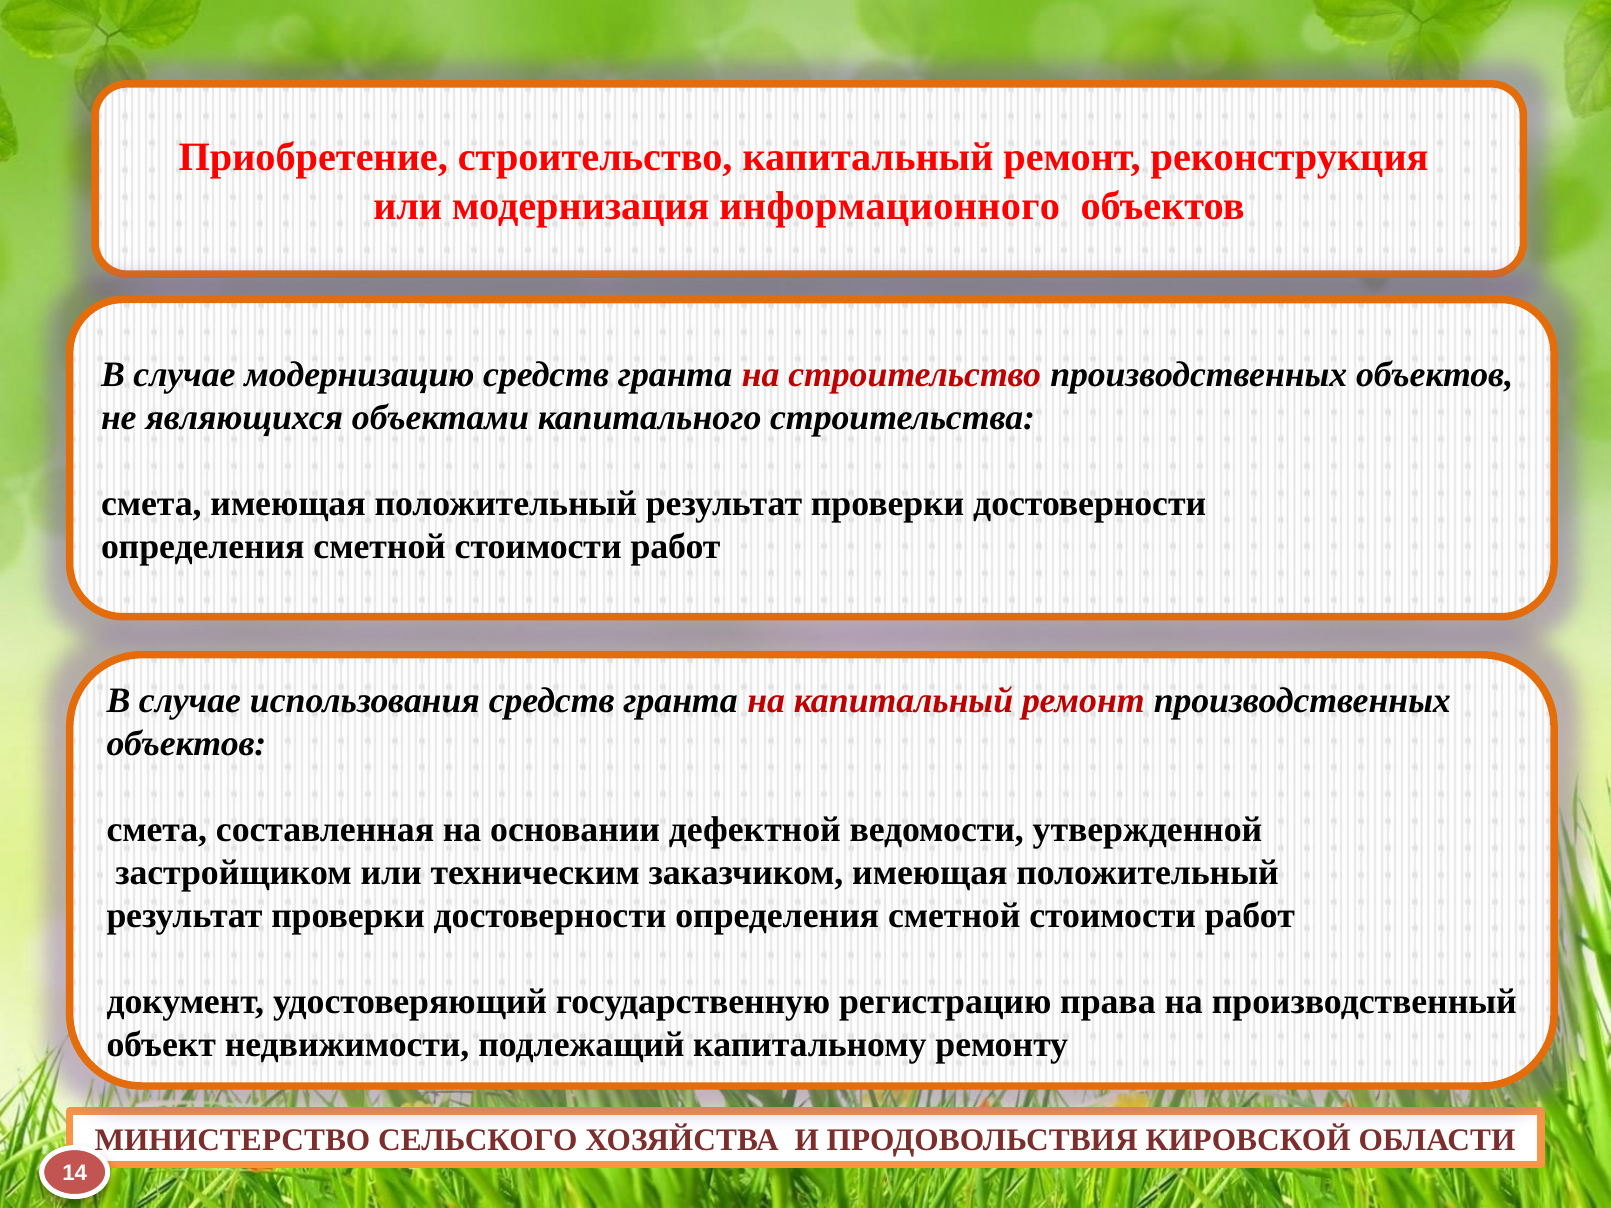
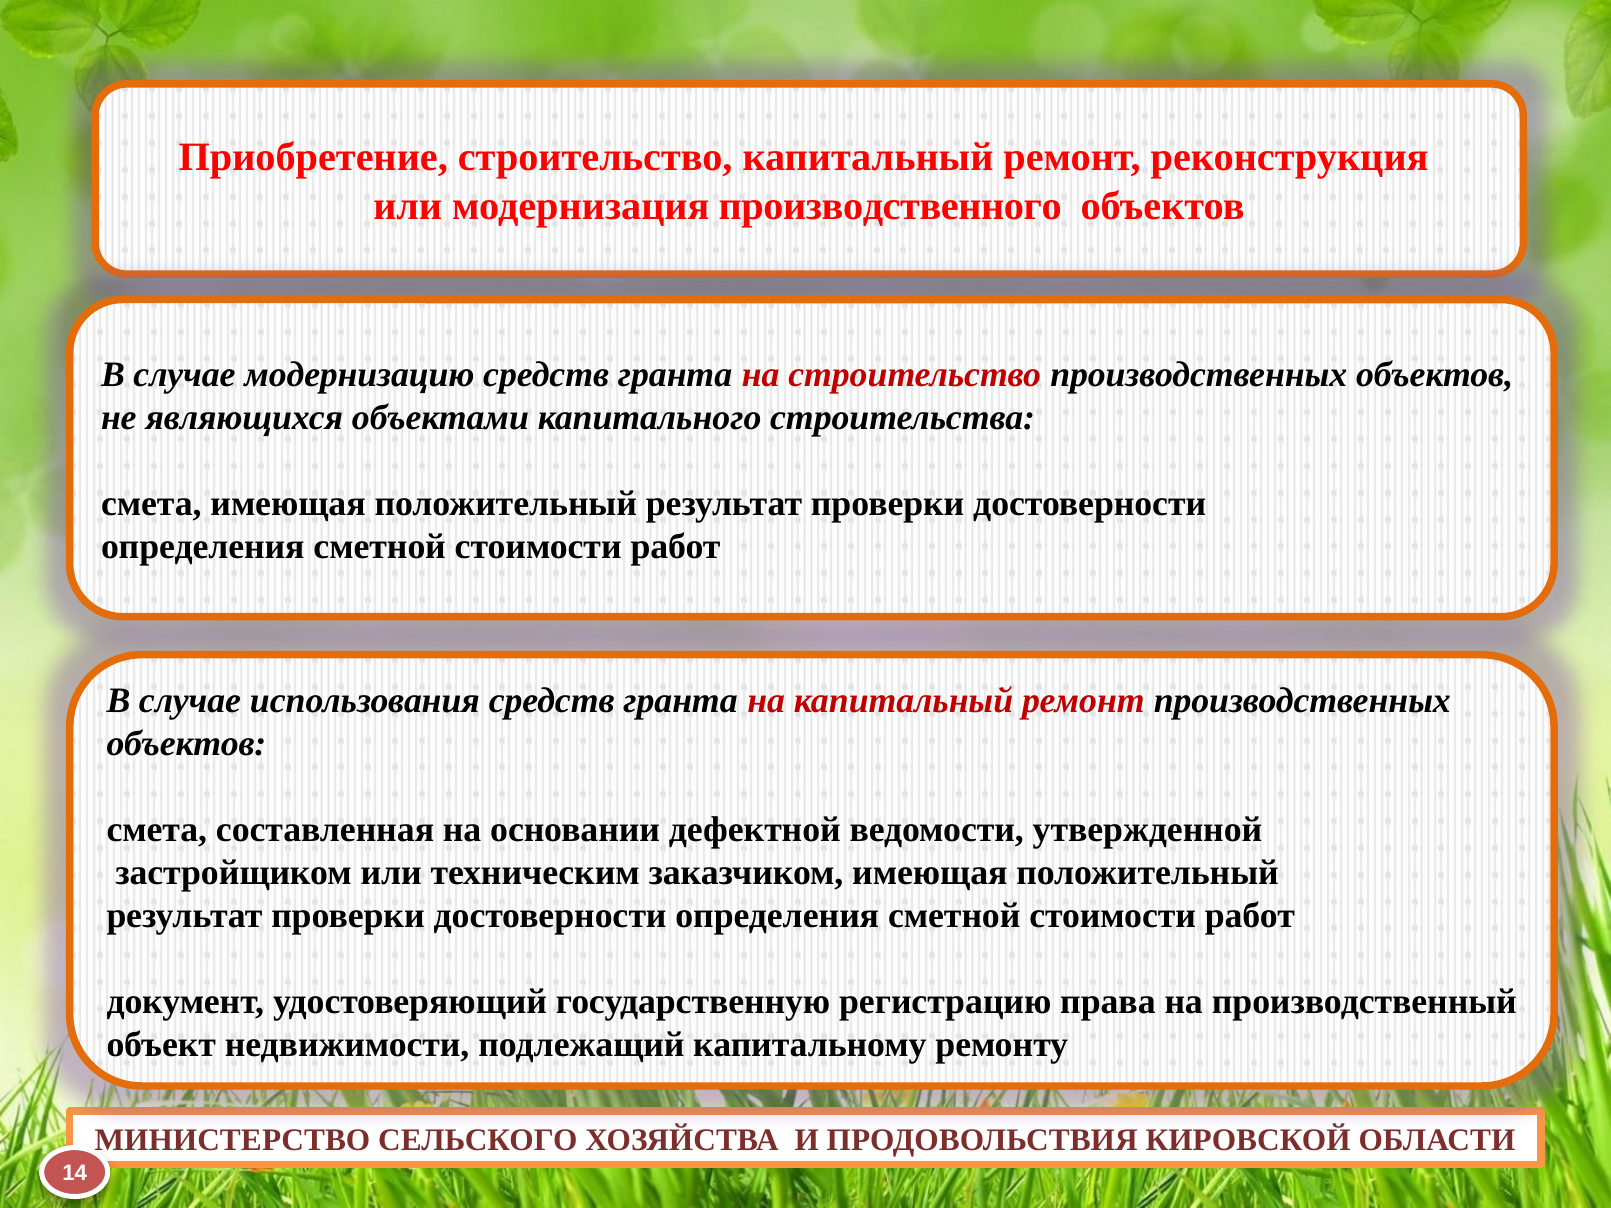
информационного: информационного -> производственного
